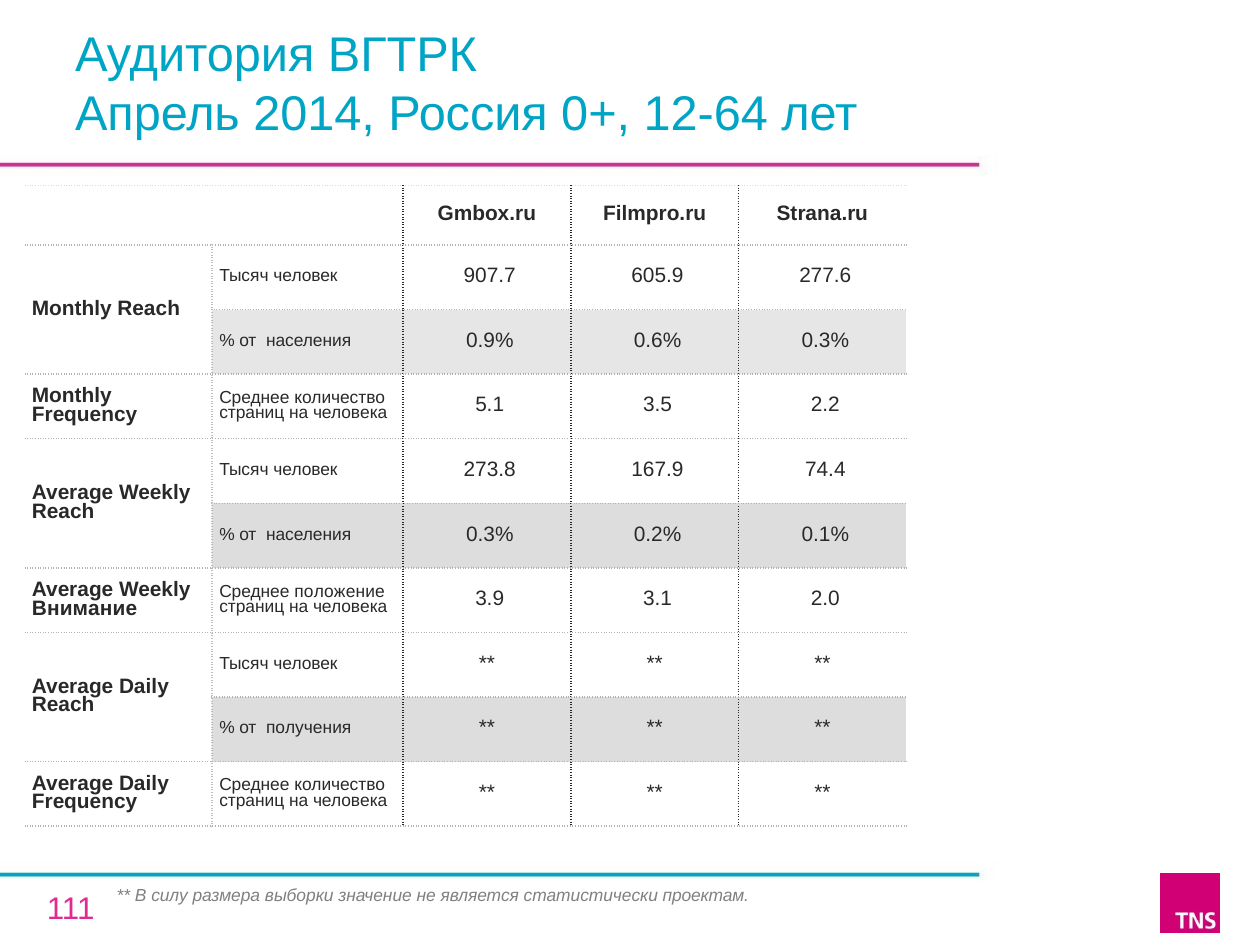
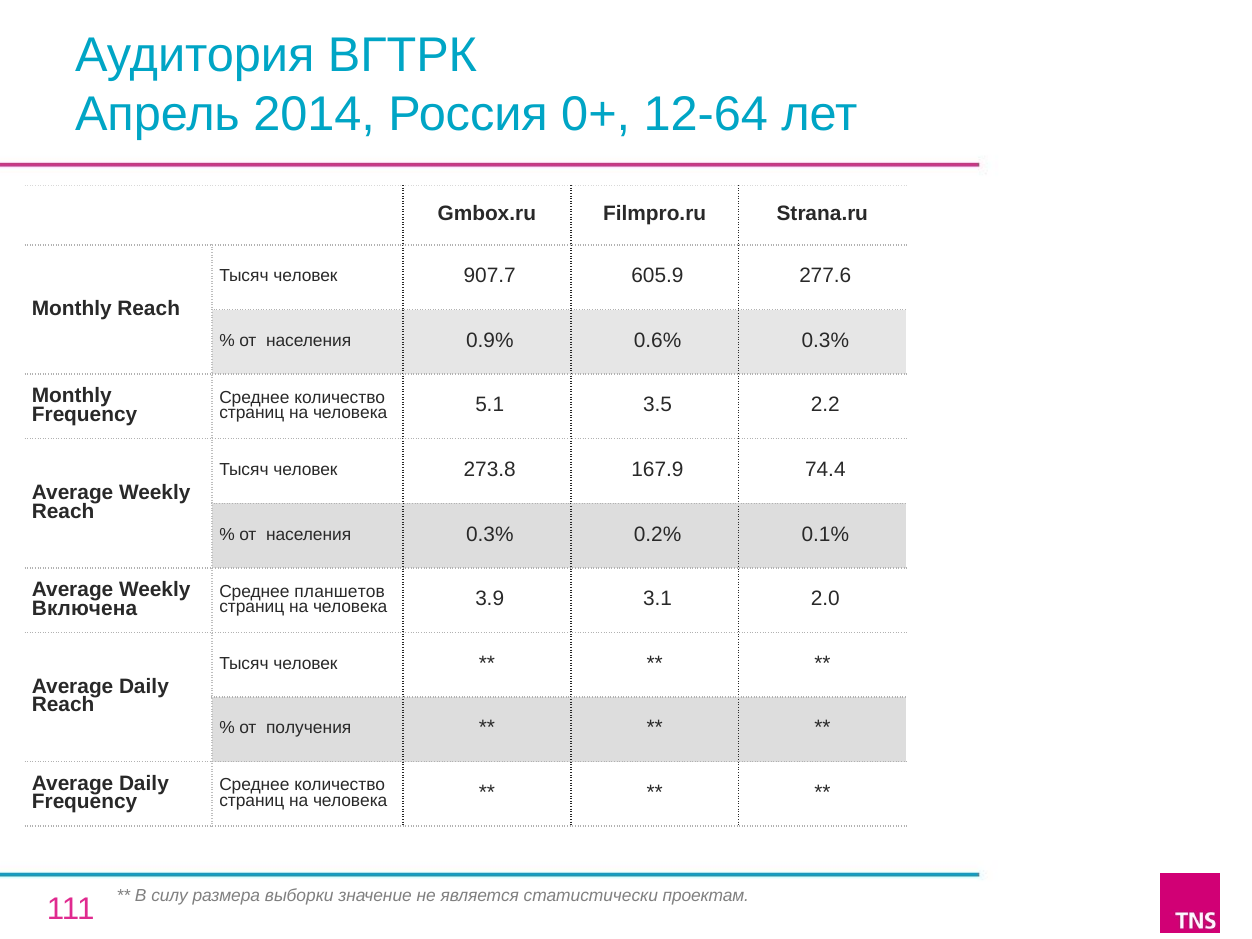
положение: положение -> планшетов
Внимание: Внимание -> Включена
